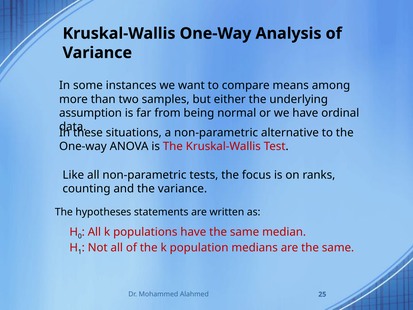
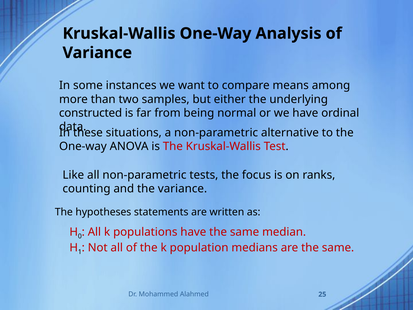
assumption: assumption -> constructed
